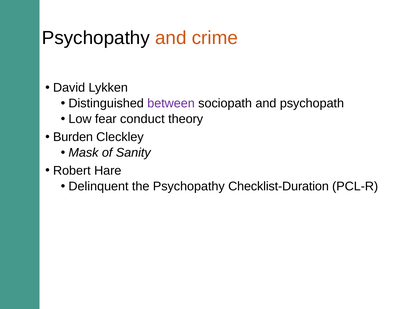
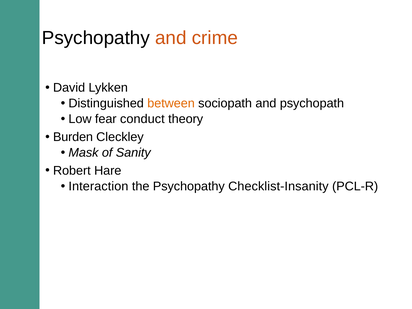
between colour: purple -> orange
Delinquent: Delinquent -> Interaction
Checklist-Duration: Checklist-Duration -> Checklist-Insanity
